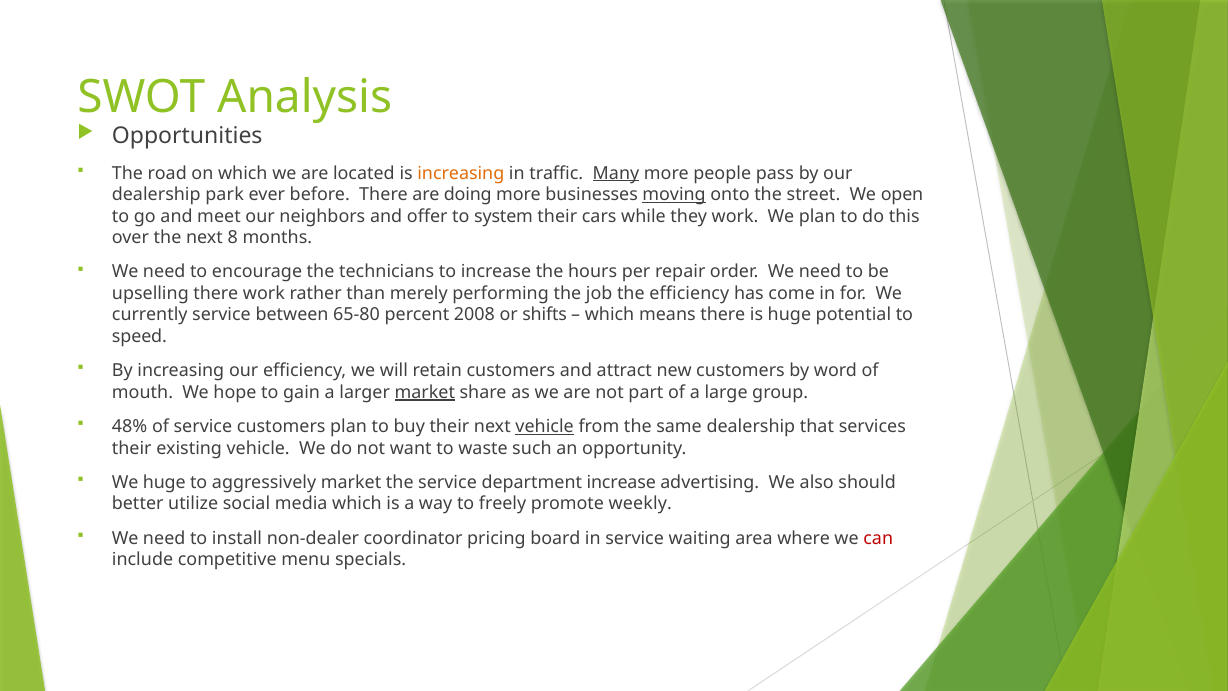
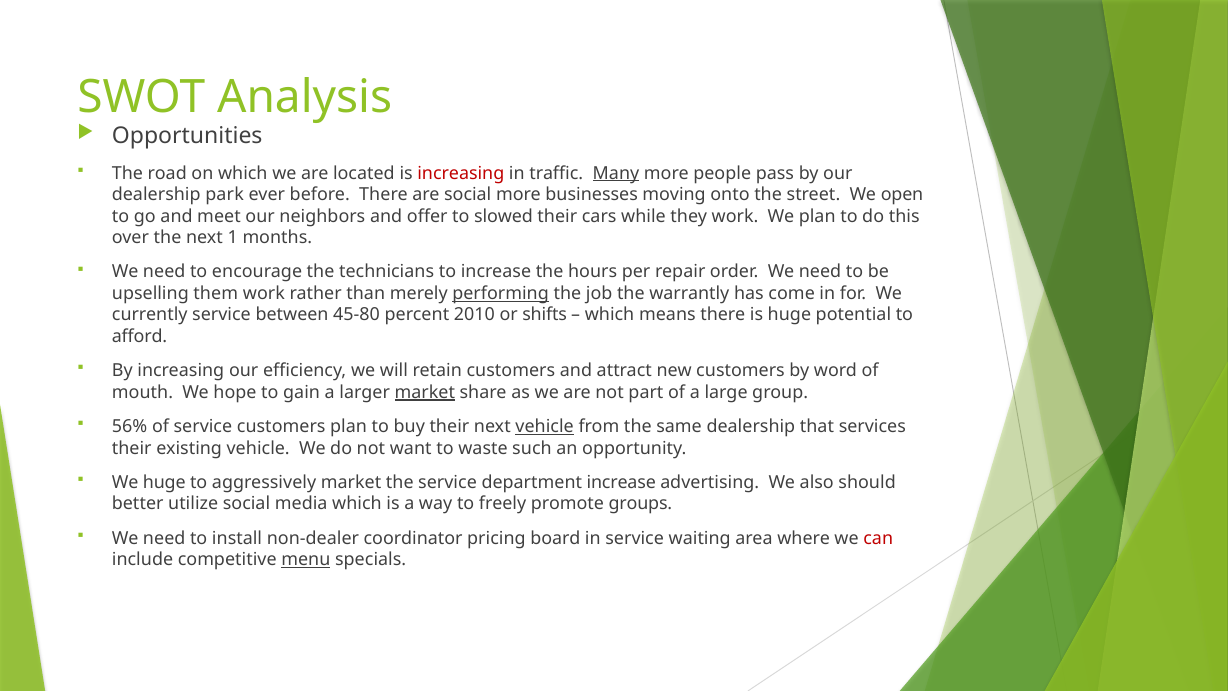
increasing at (461, 173) colour: orange -> red
are doing: doing -> social
moving underline: present -> none
system: system -> slowed
8: 8 -> 1
upselling there: there -> them
performing underline: none -> present
the efficiency: efficiency -> warrantly
65-80: 65-80 -> 45-80
2008: 2008 -> 2010
speed: speed -> afford
48%: 48% -> 56%
weekly: weekly -> groups
menu underline: none -> present
